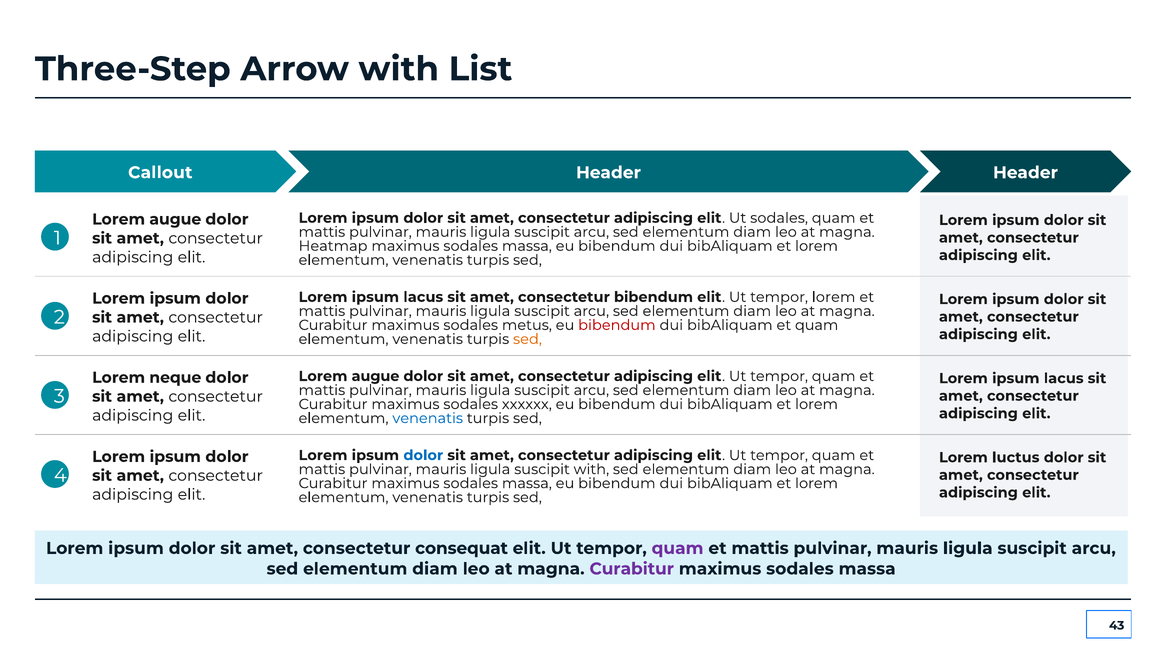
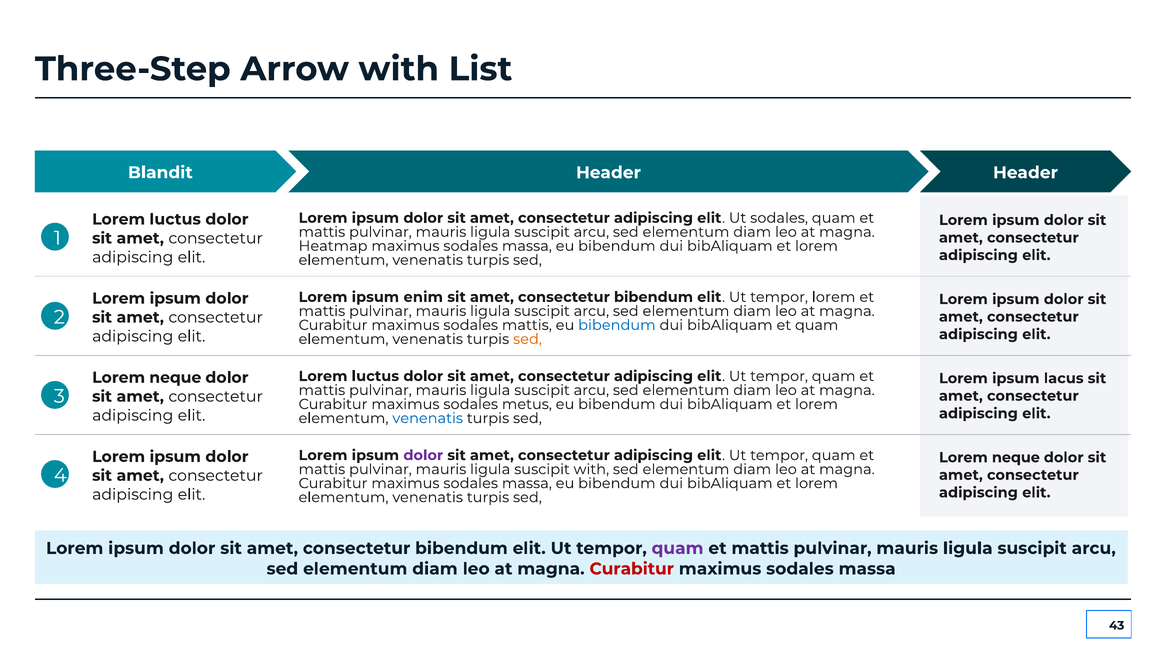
Callout: Callout -> Blandit
augue at (175, 219): augue -> luctus
lacus at (423, 297): lacus -> enim
sodales metus: metus -> mattis
bibendum at (617, 325) colour: red -> blue
augue at (375, 376): augue -> luctus
xxxxxx: xxxxxx -> metus
dolor at (423, 455) colour: blue -> purple
luctus at (1016, 457): luctus -> neque
consequat at (462, 548): consequat -> bibendum
Curabitur at (632, 568) colour: purple -> red
